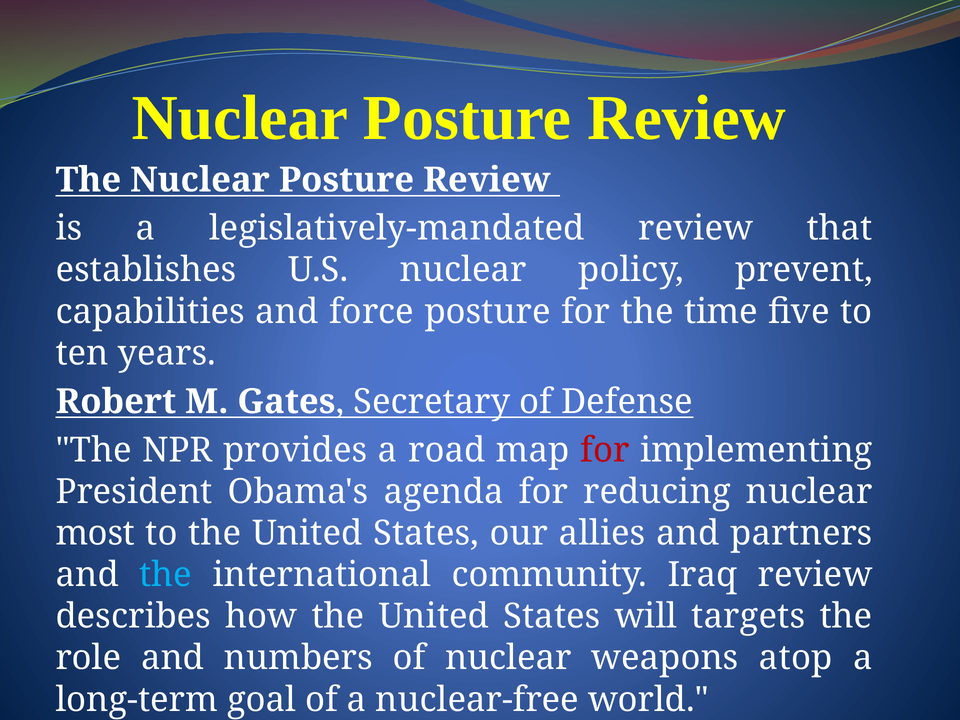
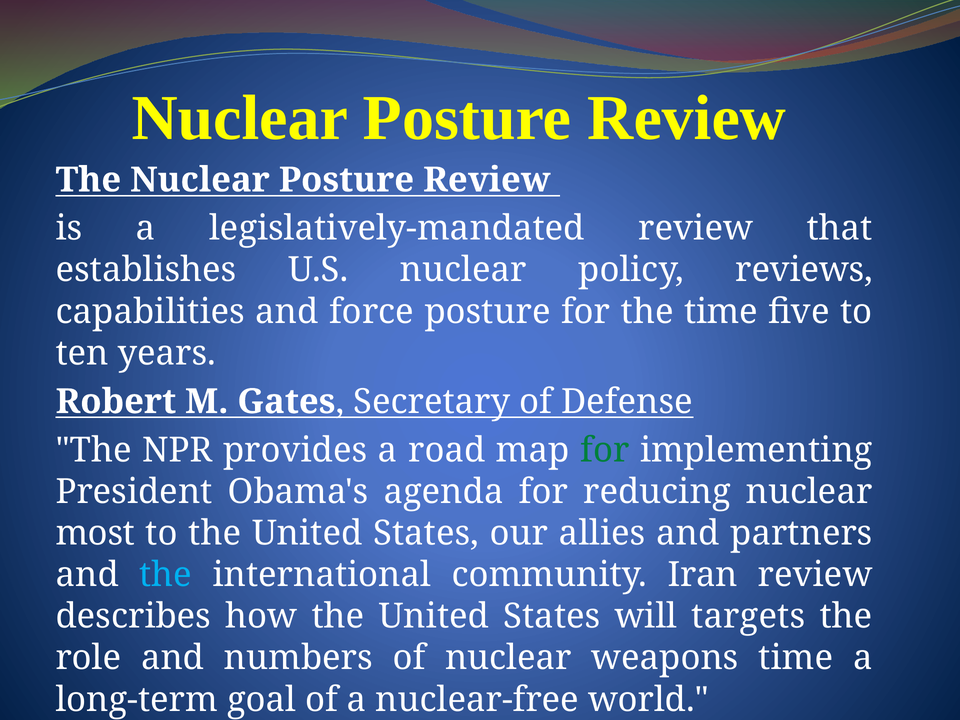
prevent: prevent -> reviews
for at (605, 450) colour: red -> green
Iraq: Iraq -> Iran
weapons atop: atop -> time
